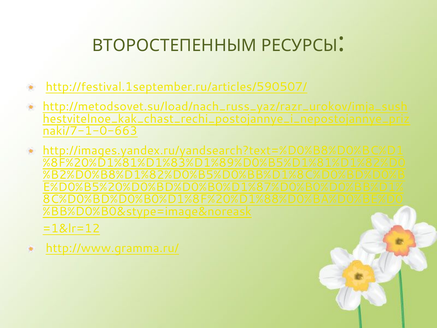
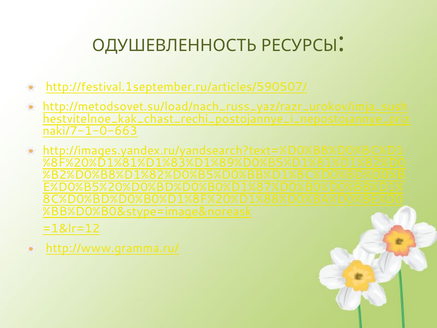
ВТОРОСТЕПЕННЫМ: ВТОРОСТЕПЕННЫМ -> ОДУШЕВЛЕННОСТЬ
